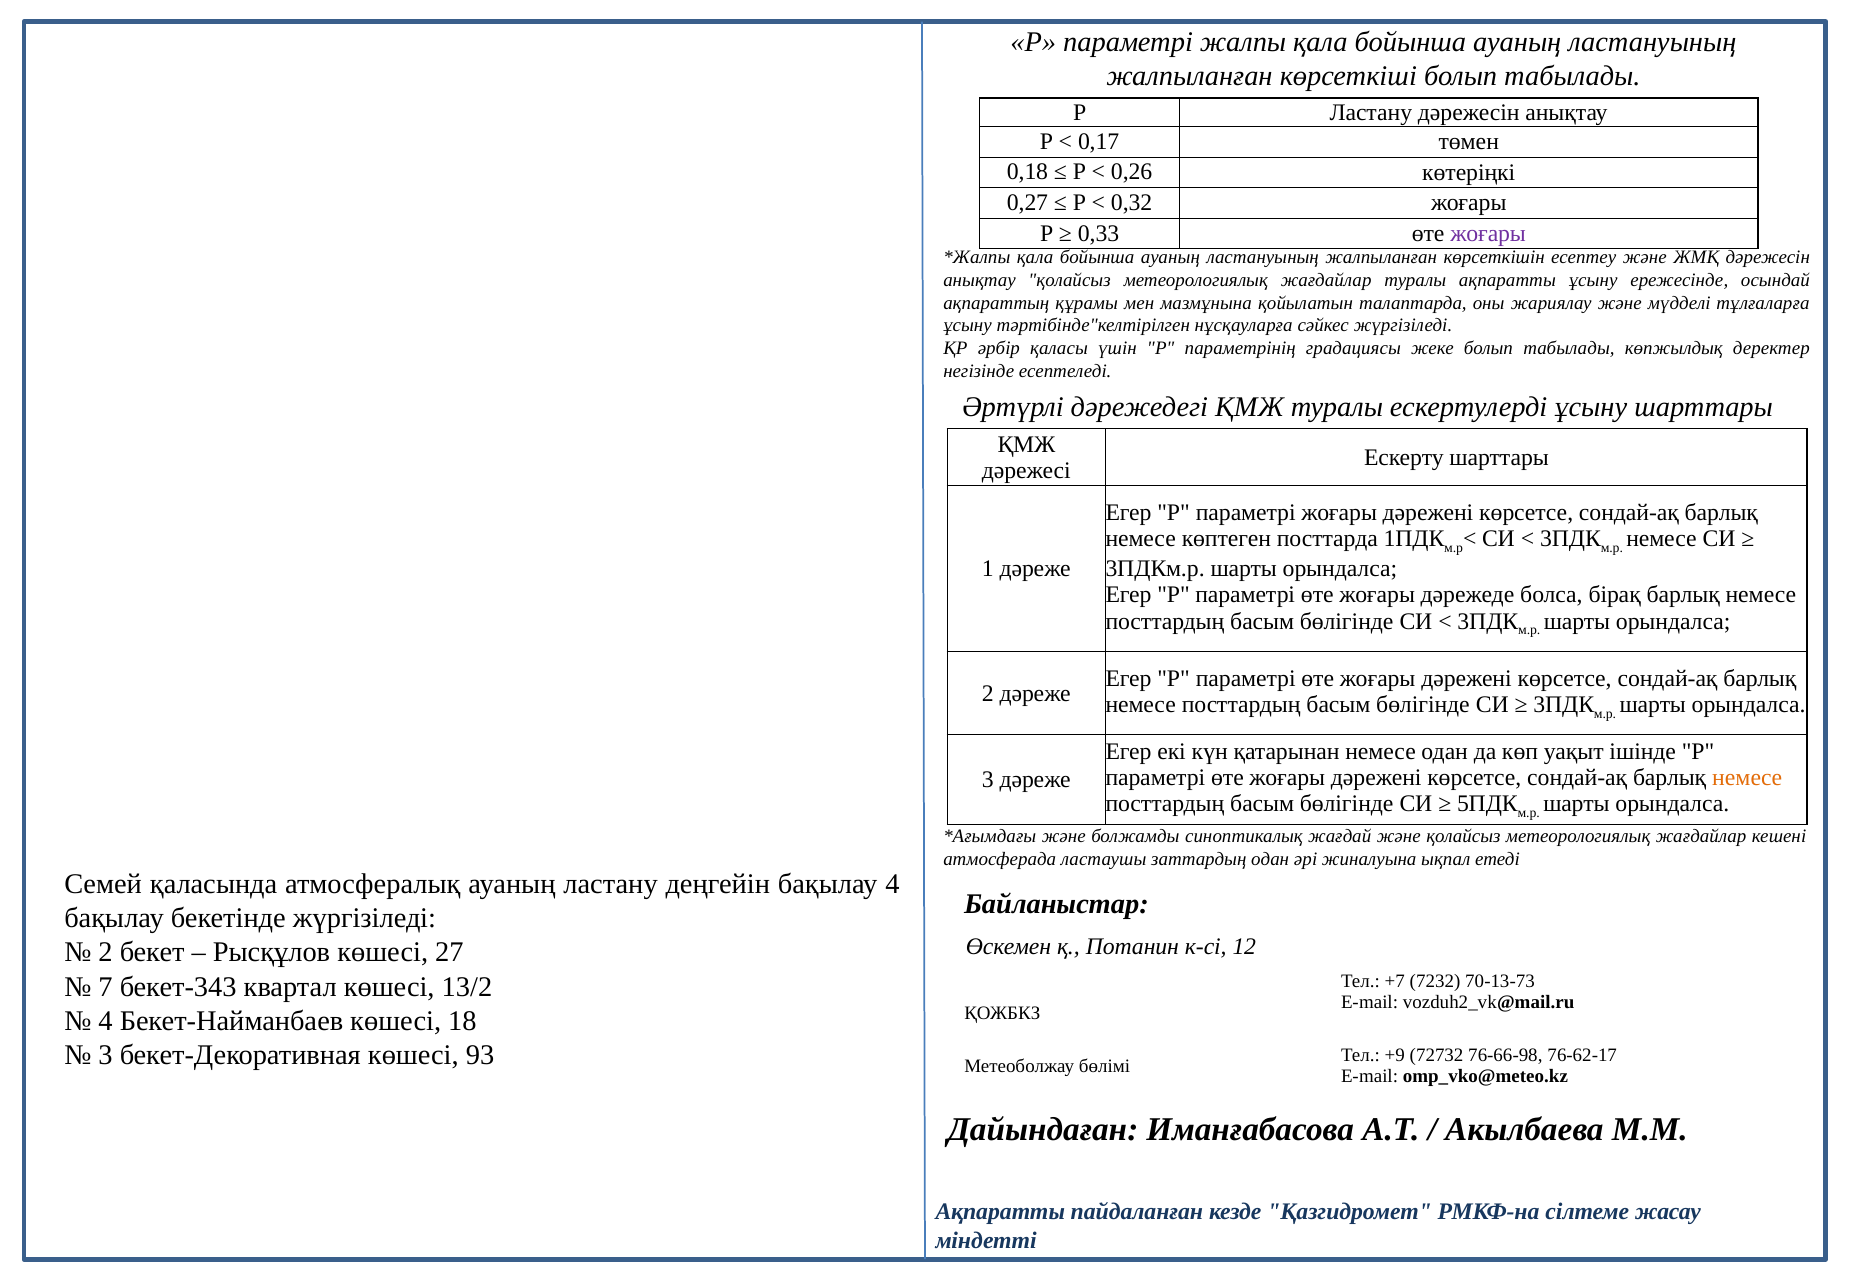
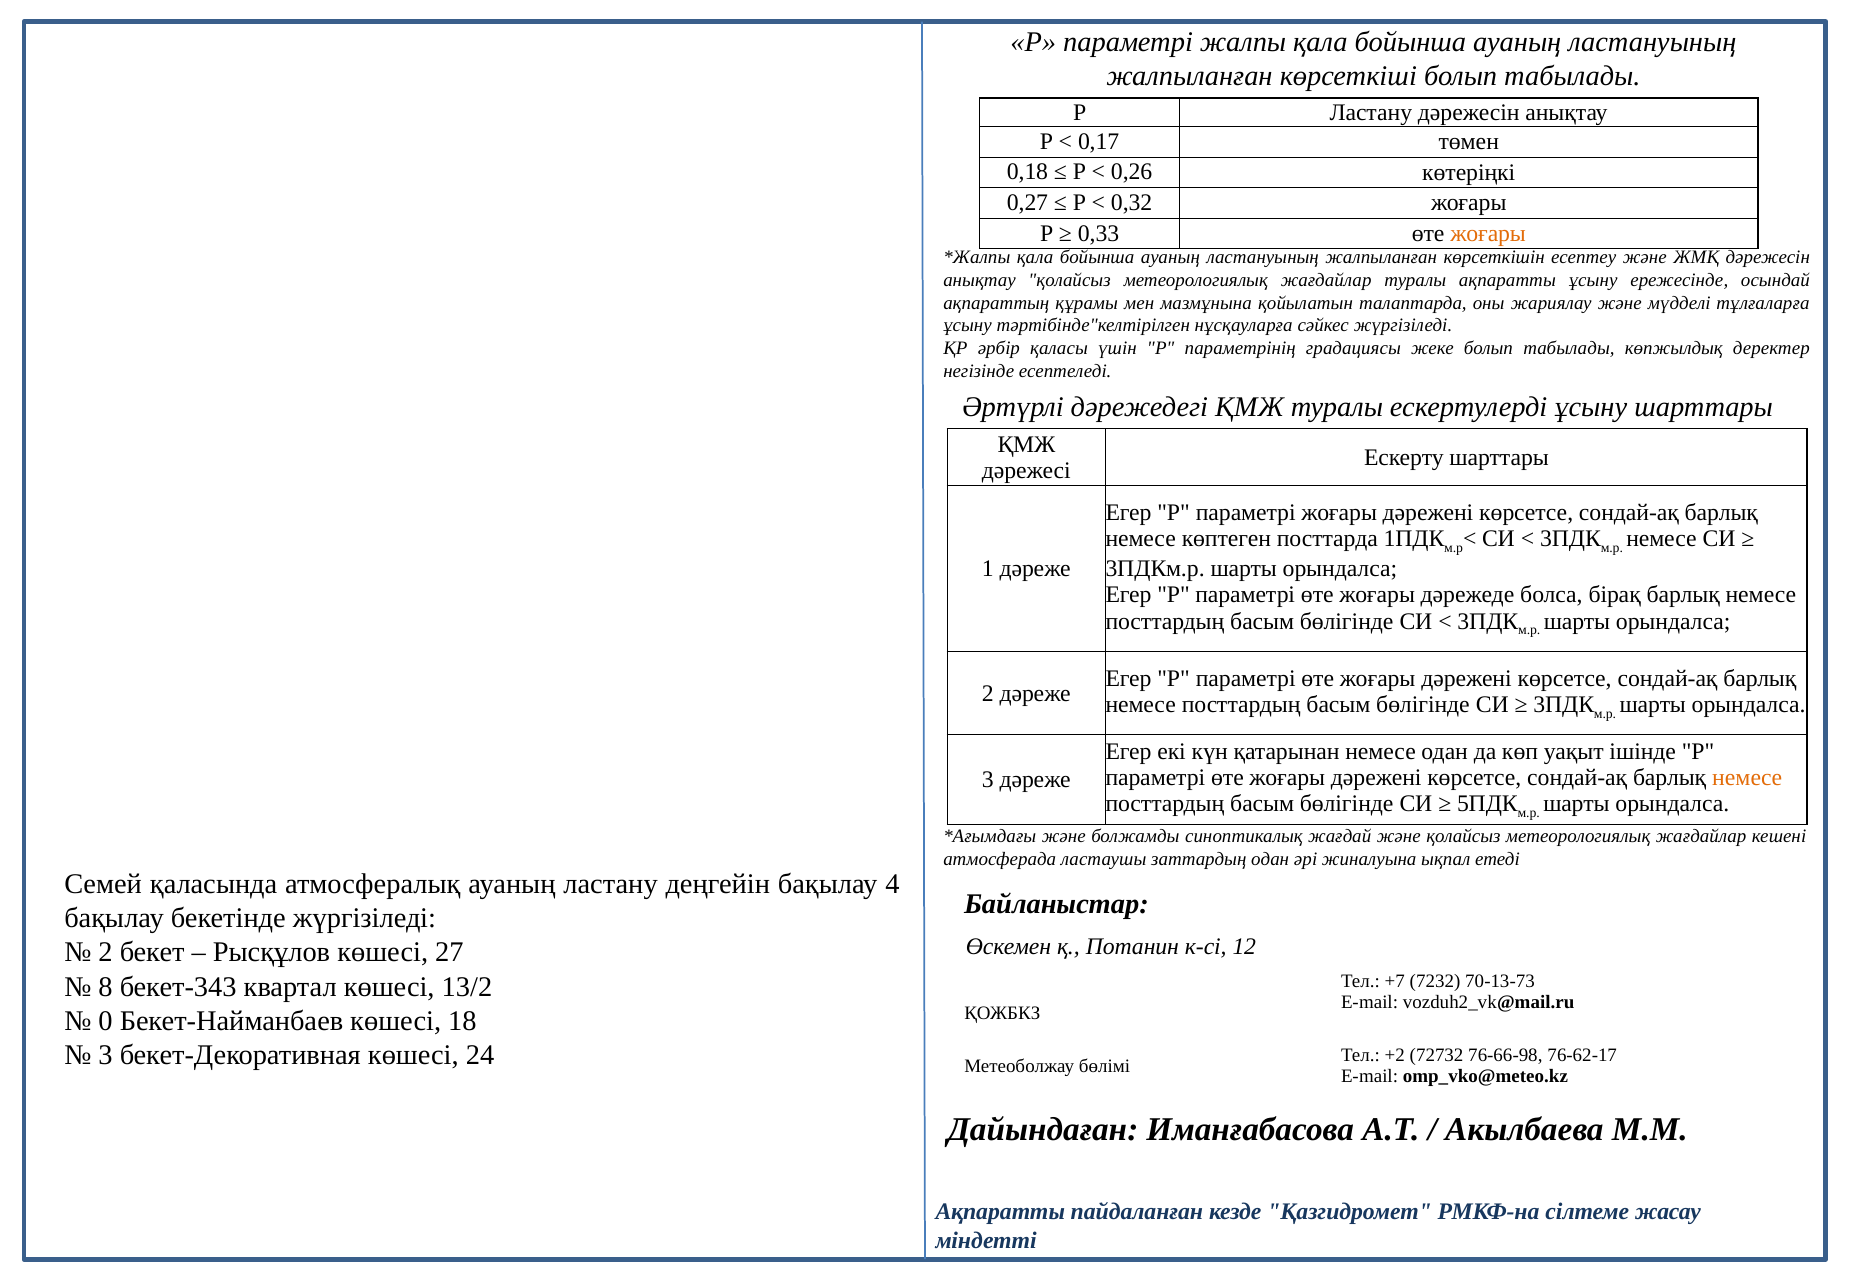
жоғары at (1488, 233) colour: purple -> orange
7: 7 -> 8
4 at (106, 1021): 4 -> 0
93: 93 -> 24
+9: +9 -> +2
